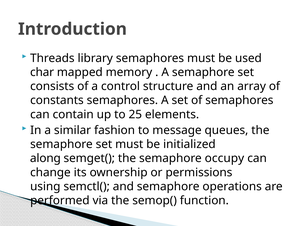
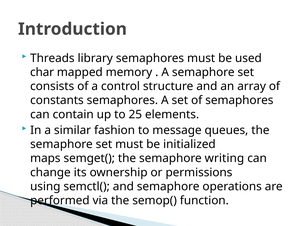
along: along -> maps
occupy: occupy -> writing
